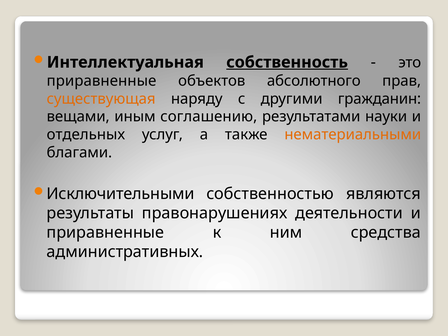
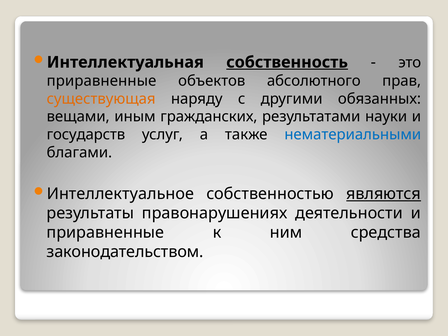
гражданин: гражданин -> обязанных
соглашению: соглашению -> гражданских
отдельных: отдельных -> государств
нематериальными colour: orange -> blue
Исключительными: Исключительными -> Интеллектуальное
являются underline: none -> present
административных: административных -> законодательством
